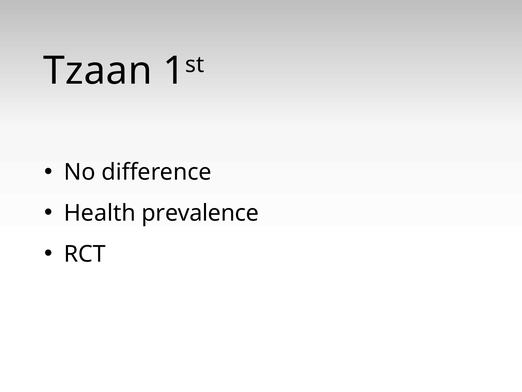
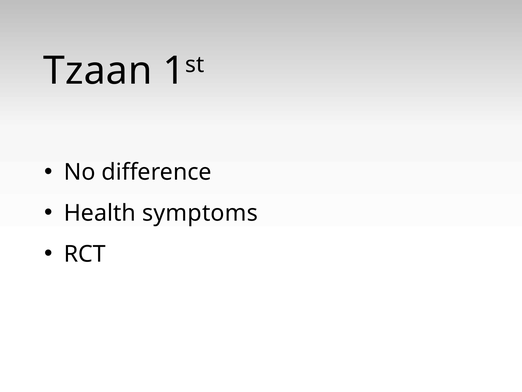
prevalence: prevalence -> symptoms
